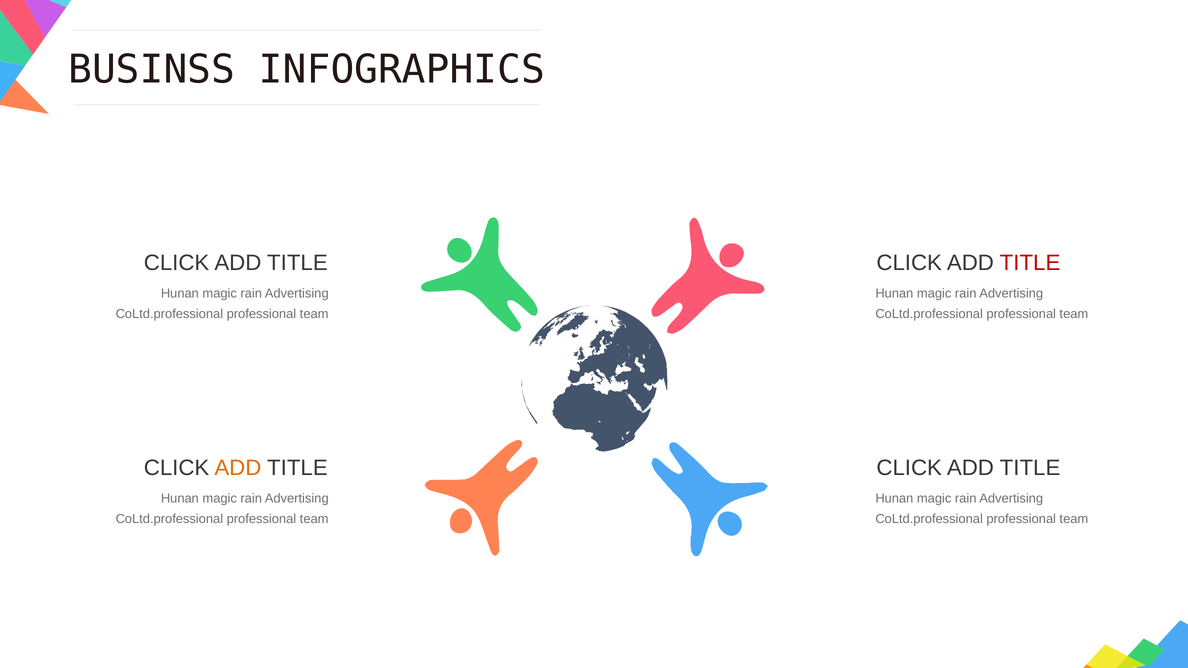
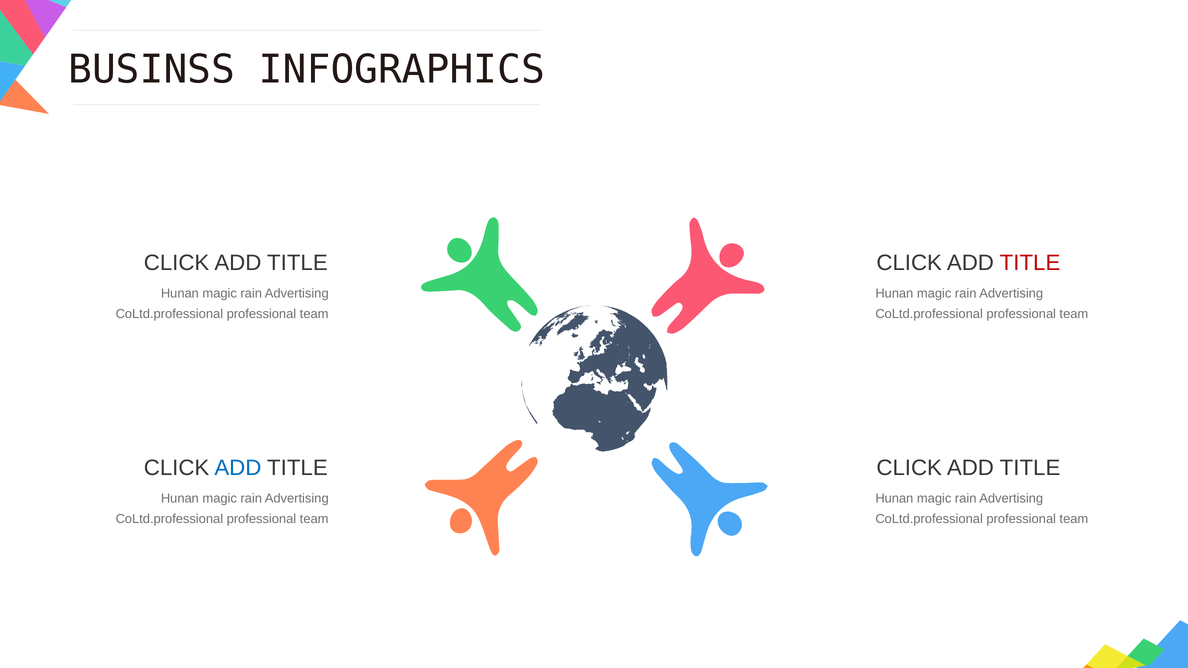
ADD at (238, 468) colour: orange -> blue
